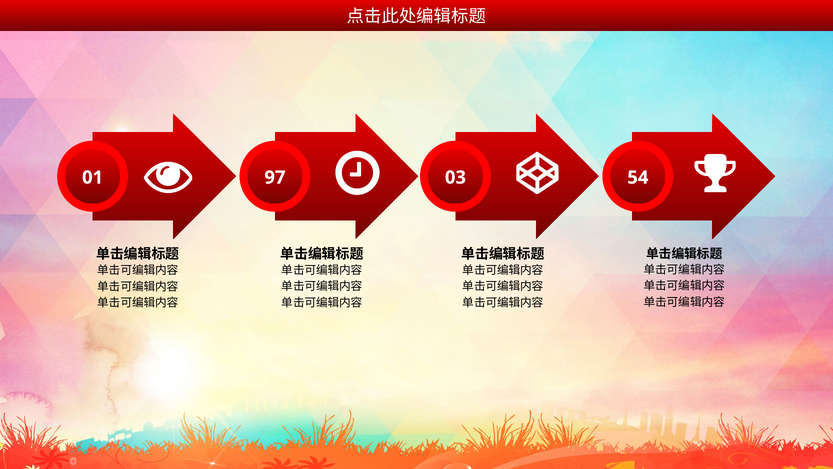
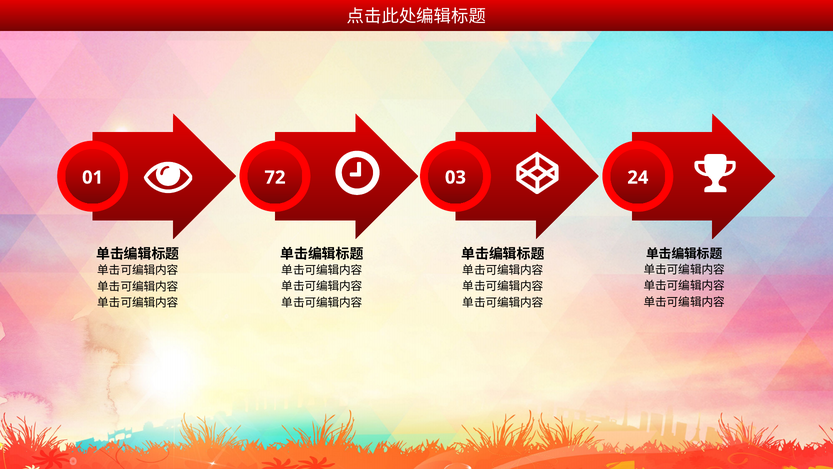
97: 97 -> 72
54: 54 -> 24
